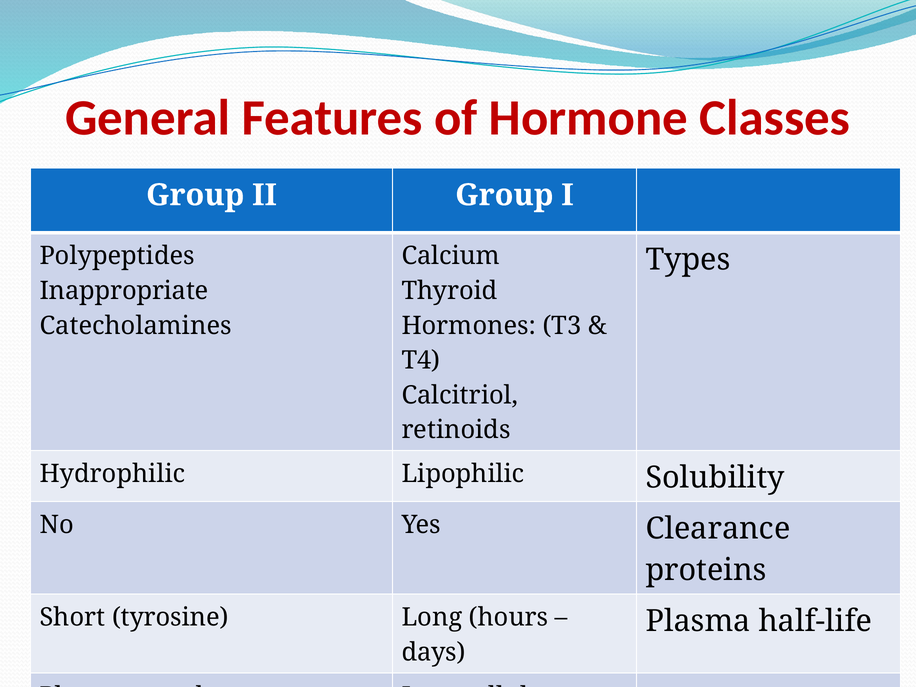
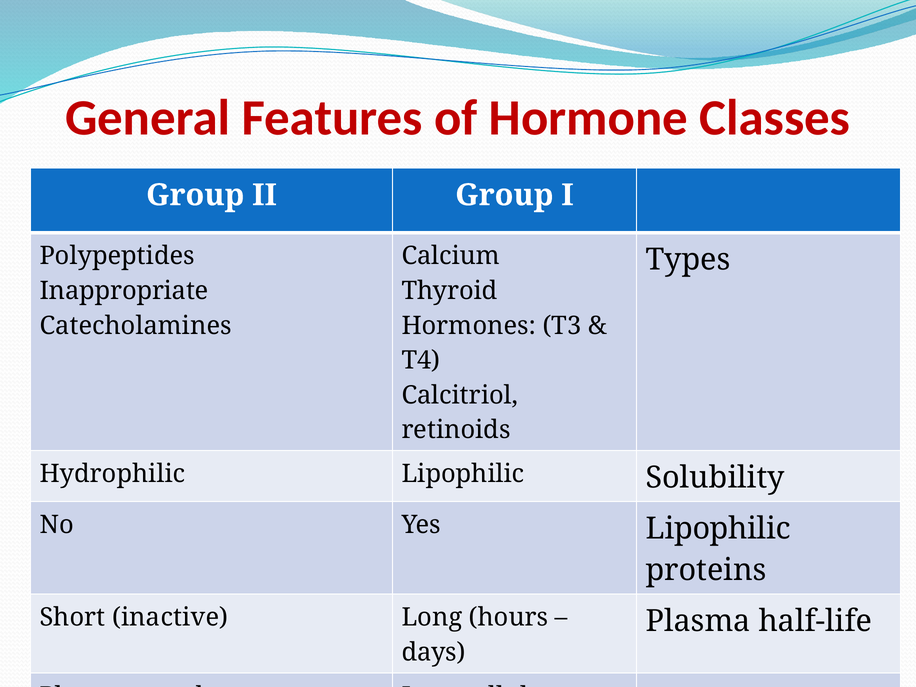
Yes Clearance: Clearance -> Lipophilic
Short tyrosine: tyrosine -> inactive
